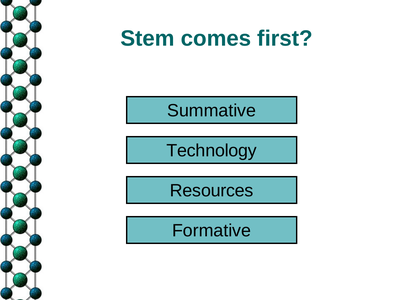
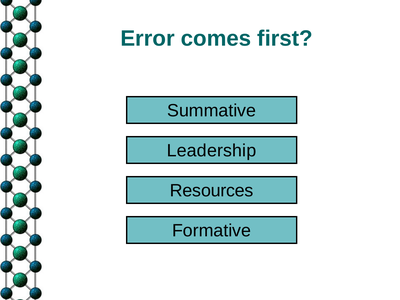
Stem: Stem -> Error
Technology: Technology -> Leadership
